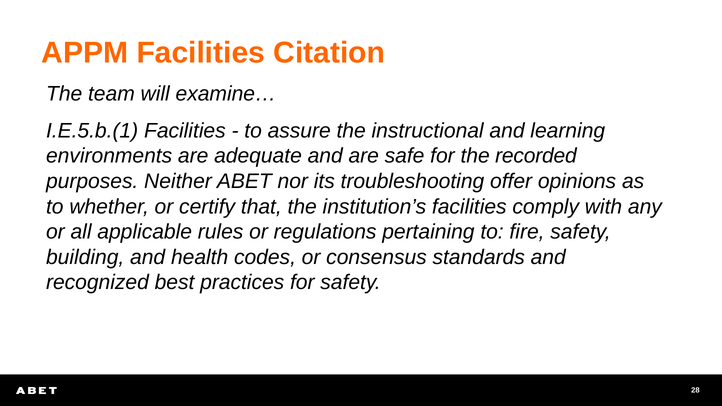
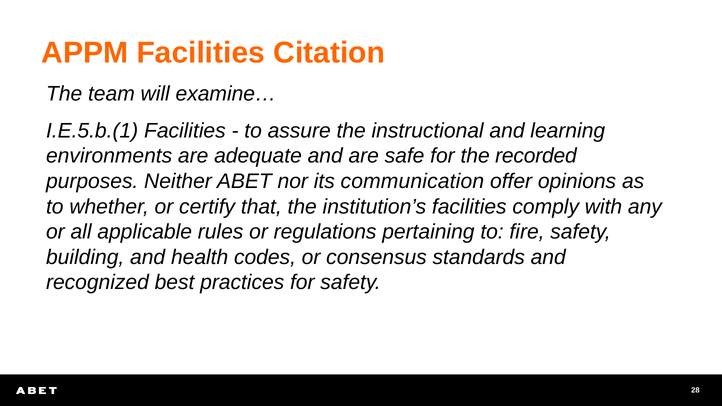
troubleshooting: troubleshooting -> communication
